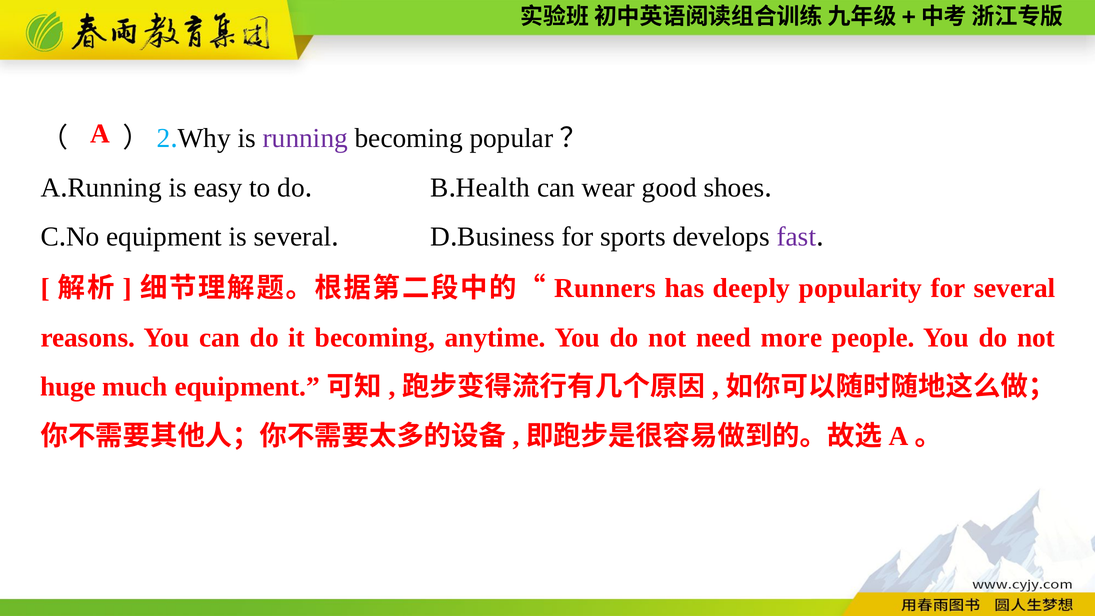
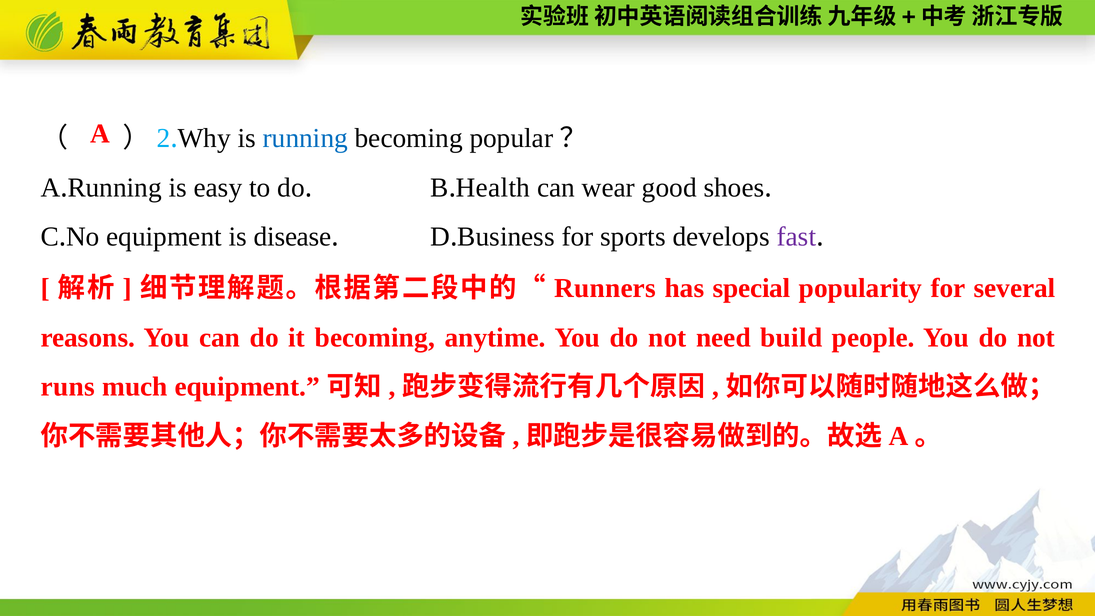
running at (305, 138) colour: purple -> blue
is several: several -> disease
deeply: deeply -> special
more: more -> build
huge: huge -> runs
